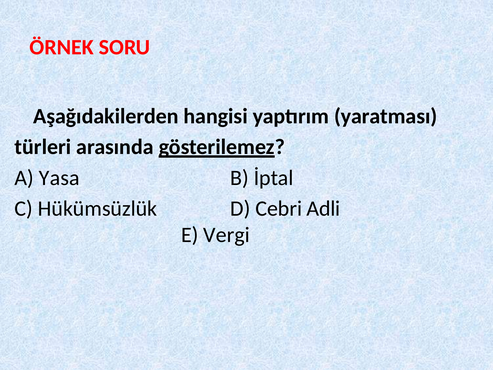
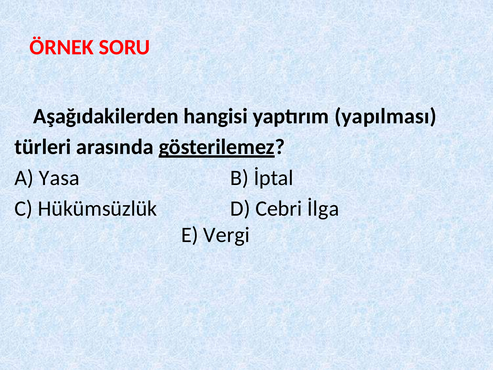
yaratması: yaratması -> yapılması
Adli: Adli -> İlga
